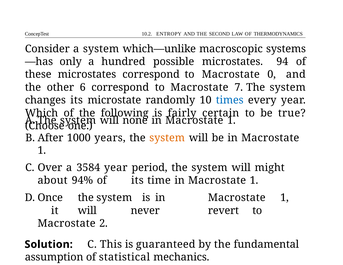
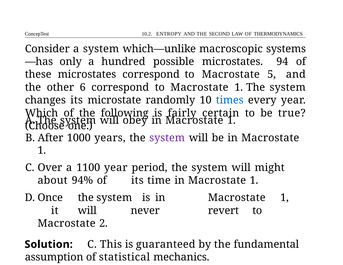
0: 0 -> 5
to Macrostate 7: 7 -> 1
none: none -> obey
system at (167, 138) colour: orange -> purple
3584: 3584 -> 1100
